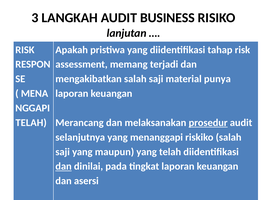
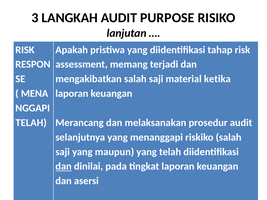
BUSINESS: BUSINESS -> PURPOSE
punya: punya -> ketika
prosedur underline: present -> none
